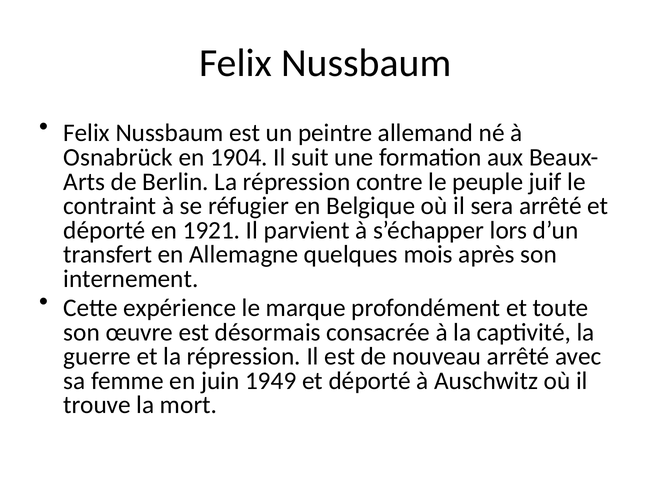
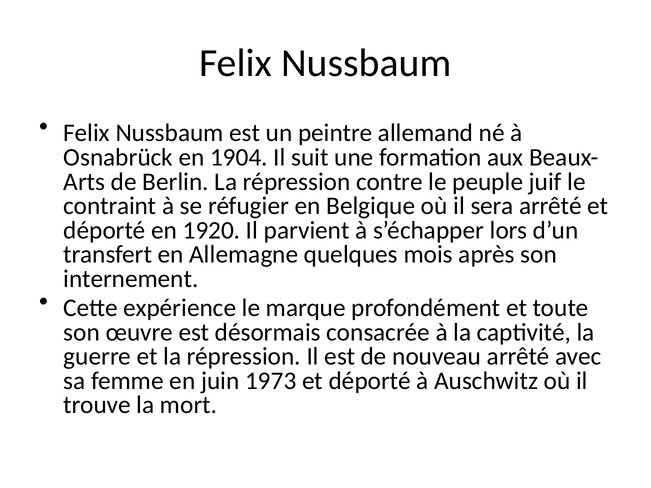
1921: 1921 -> 1920
1949: 1949 -> 1973
